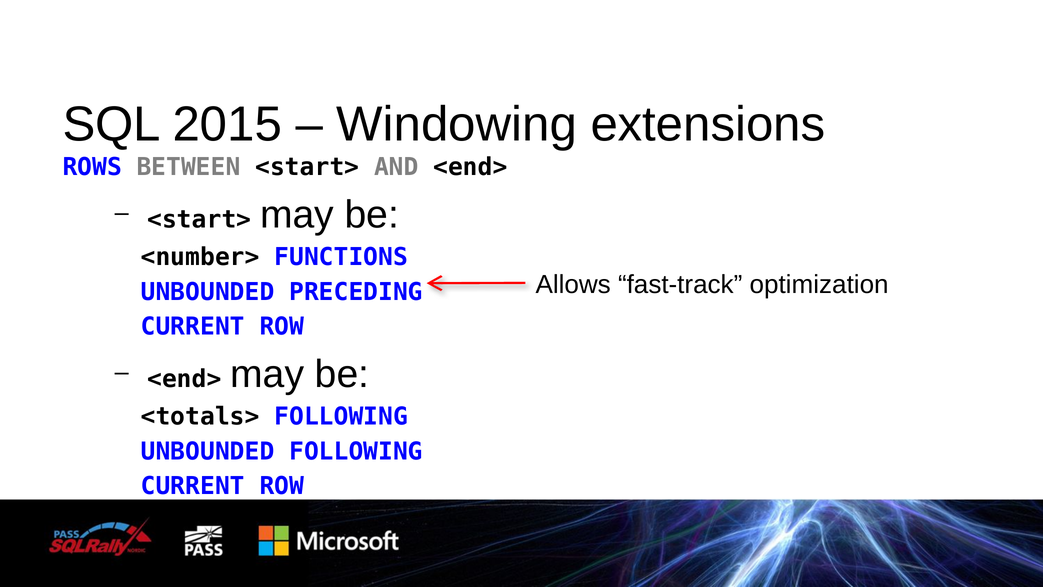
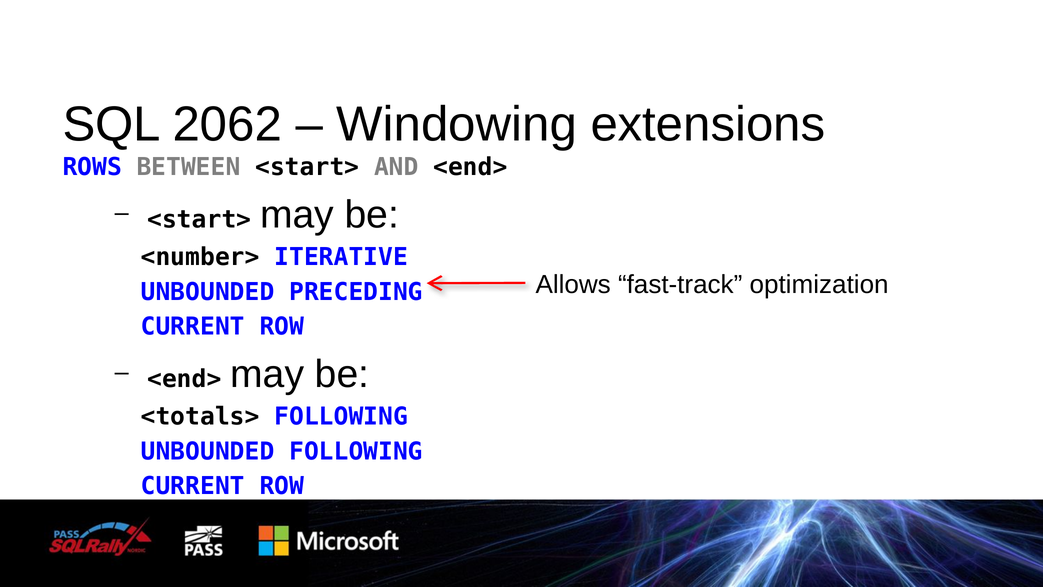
2015: 2015 -> 2062
FUNCTIONS: FUNCTIONS -> ITERATIVE
